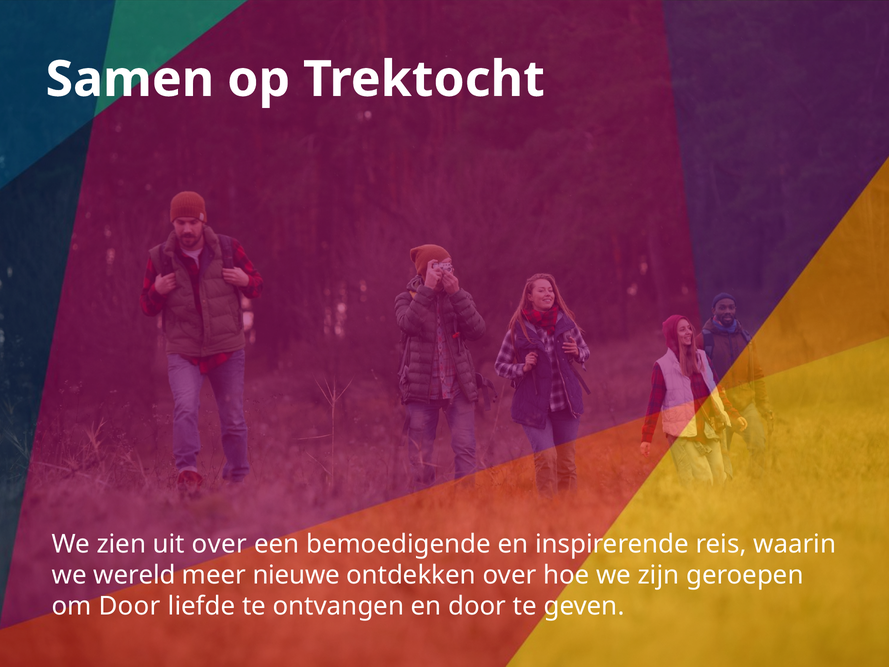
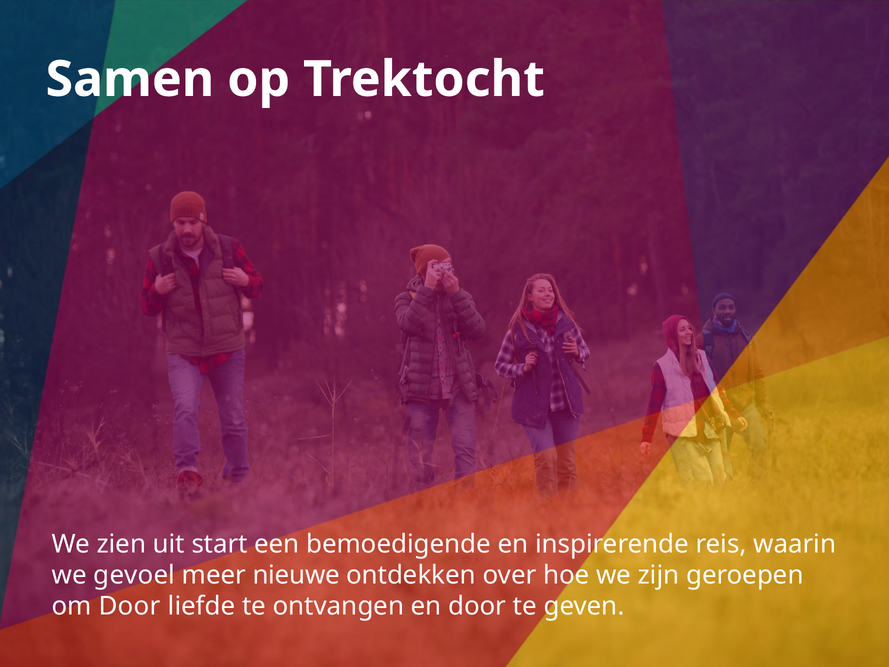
uit over: over -> start
wereld: wereld -> gevoel
